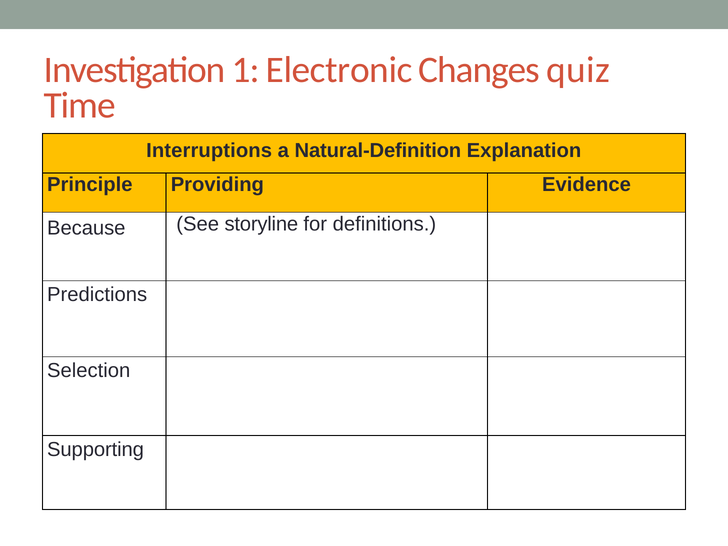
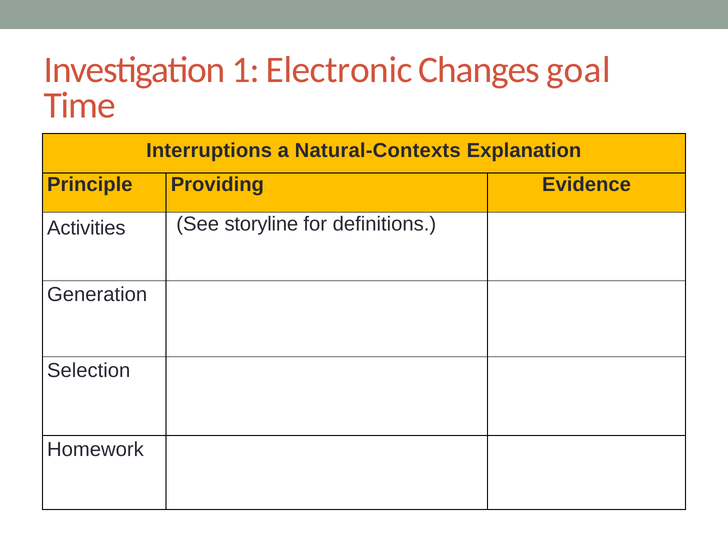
quiz: quiz -> goal
Natural-Definition: Natural-Definition -> Natural-Contexts
Because: Because -> Activities
Predictions: Predictions -> Generation
Supporting: Supporting -> Homework
